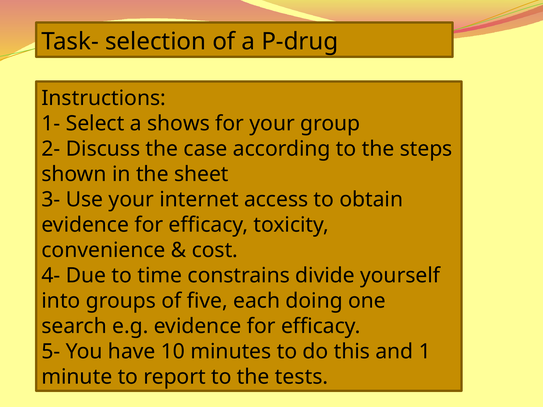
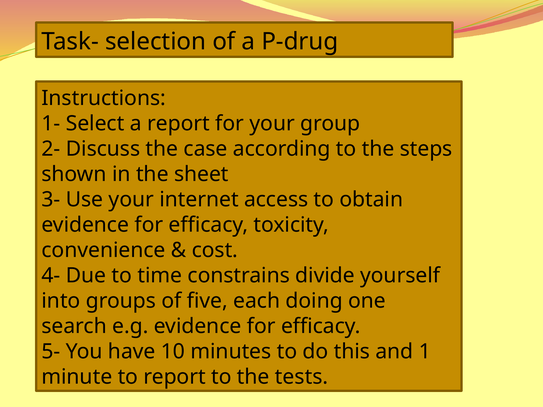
a shows: shows -> report
